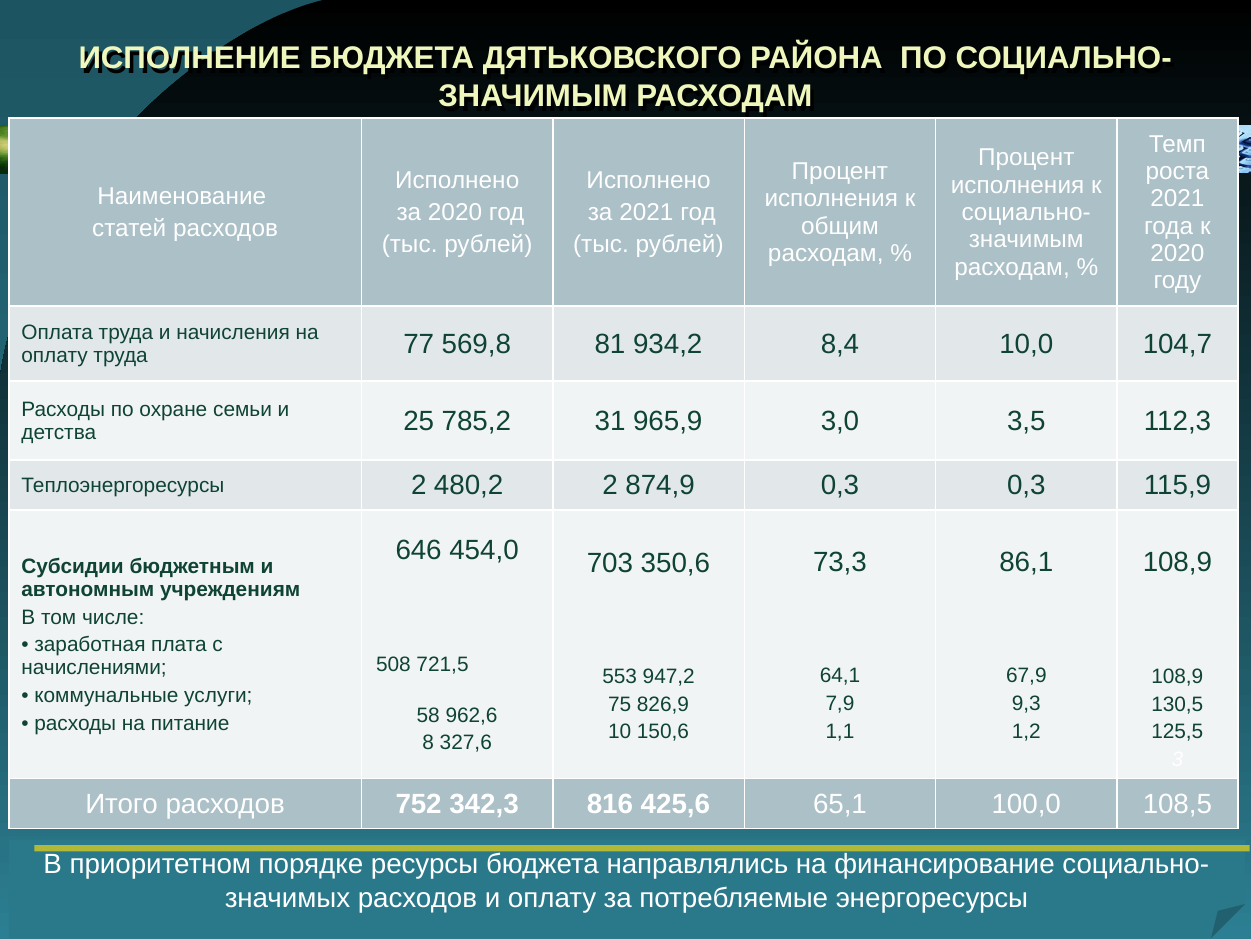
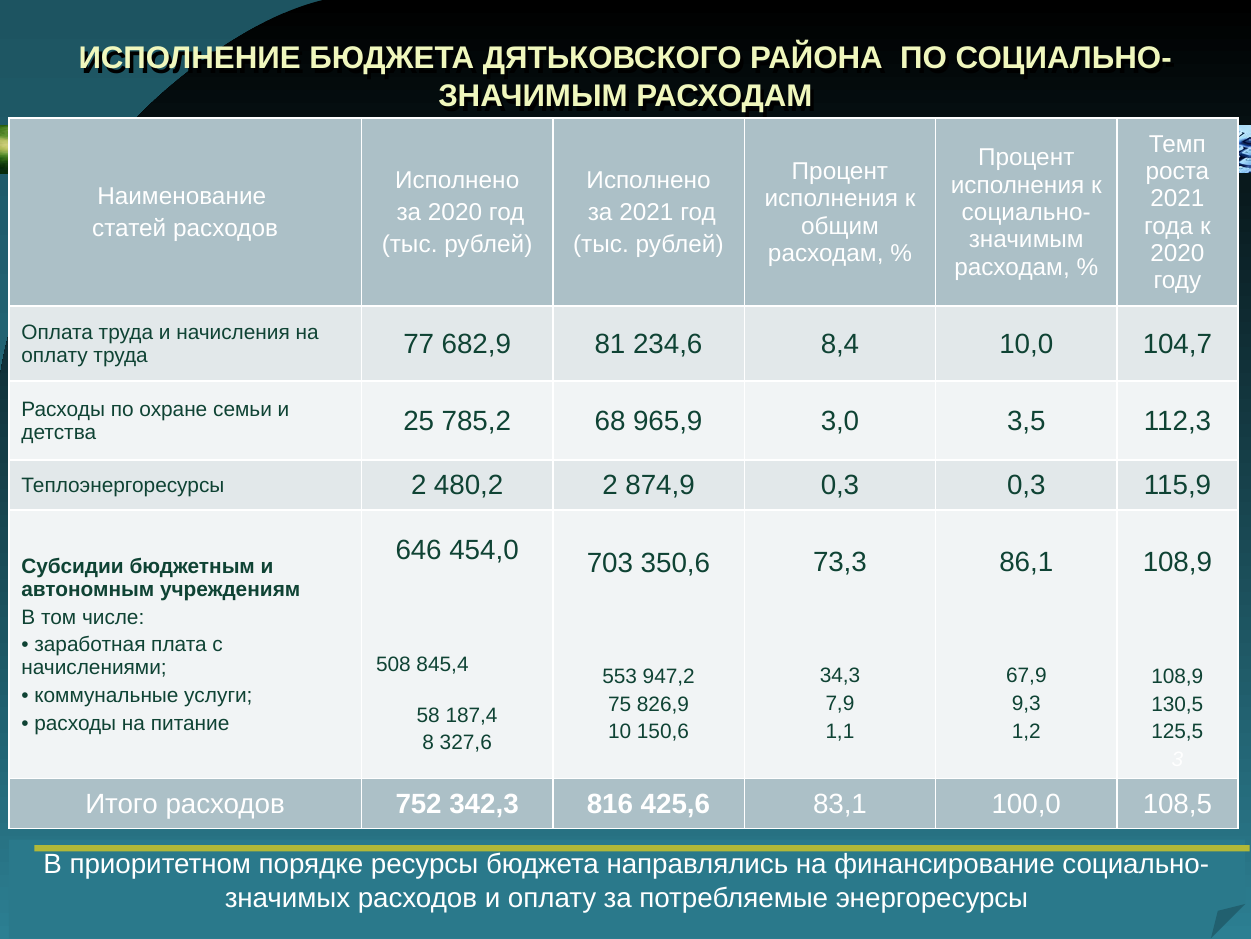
569,8: 569,8 -> 682,9
934,2: 934,2 -> 234,6
31: 31 -> 68
721,5: 721,5 -> 845,4
64,1: 64,1 -> 34,3
962,6: 962,6 -> 187,4
65,1: 65,1 -> 83,1
